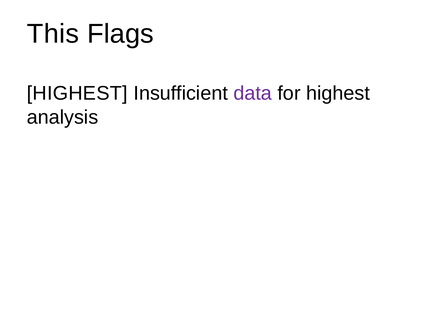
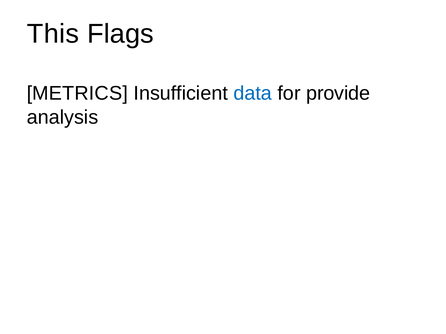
HIGHEST at (77, 94): HIGHEST -> METRICS
data colour: purple -> blue
for highest: highest -> provide
